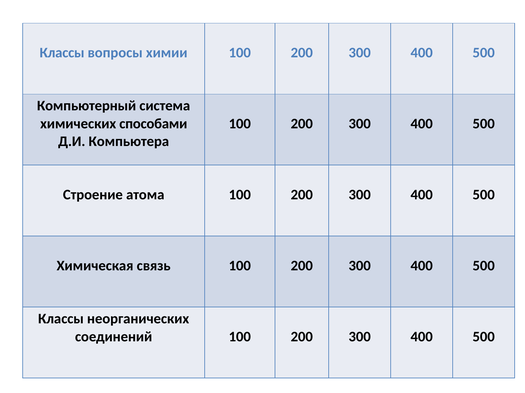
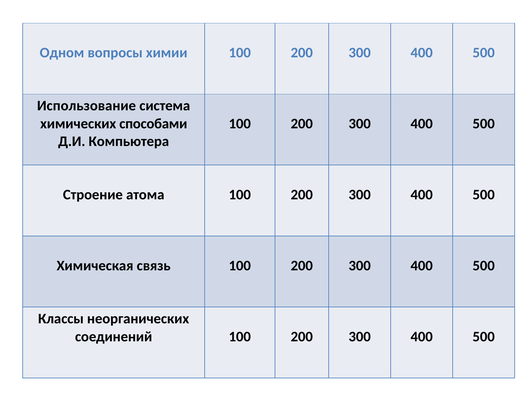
Классы at (62, 53): Классы -> Одном
Компьютерный: Компьютерный -> Использование
